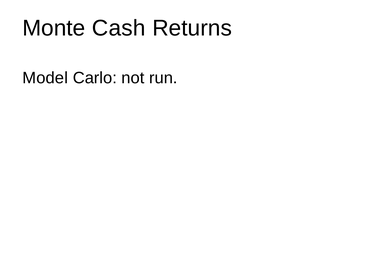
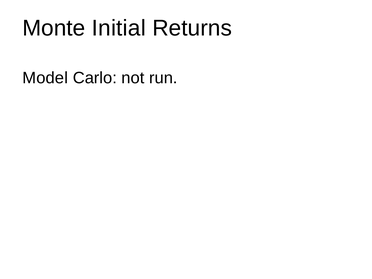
Cash: Cash -> Initial
